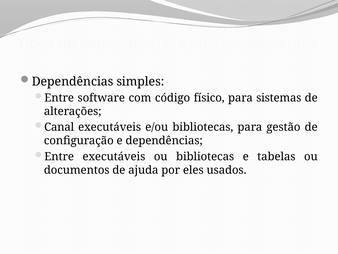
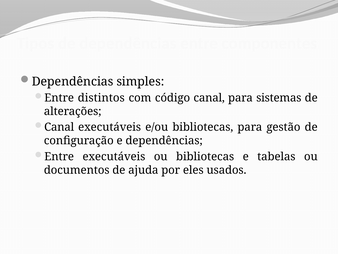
software: software -> distintos
código físico: físico -> canal
